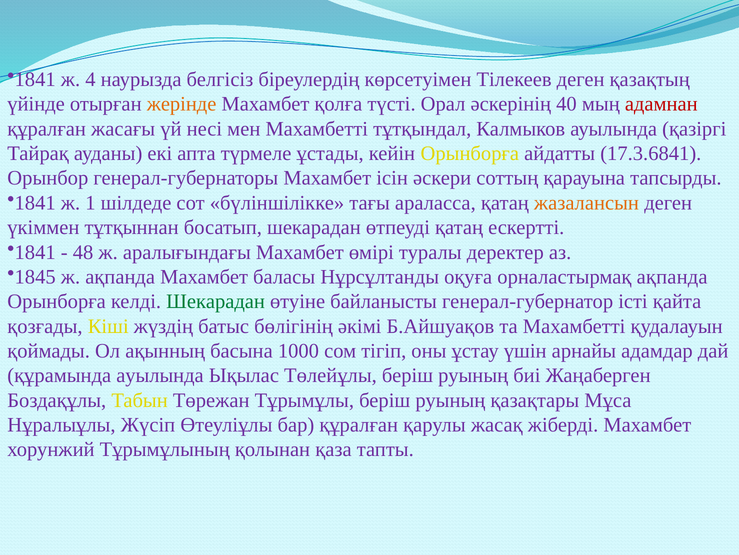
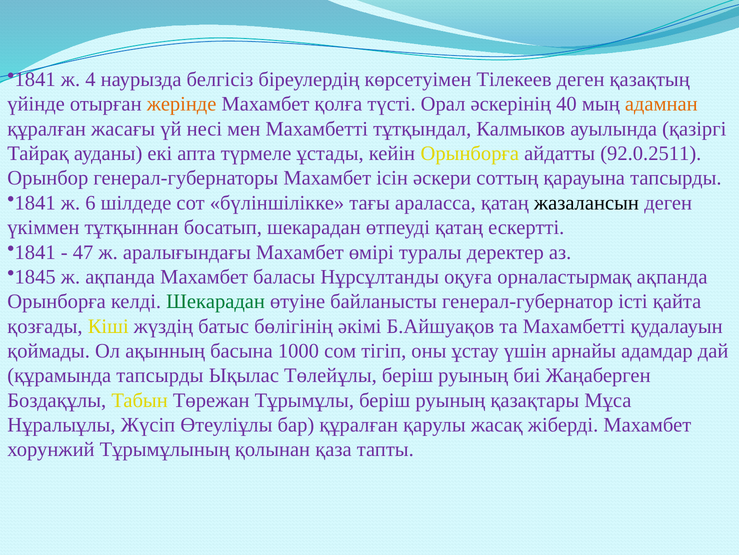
адамнан colour: red -> orange
17.3.6841: 17.3.6841 -> 92.0.2511
1: 1 -> 6
жазалансын colour: orange -> black
48: 48 -> 47
құрамында ауылында: ауылында -> тапсырды
